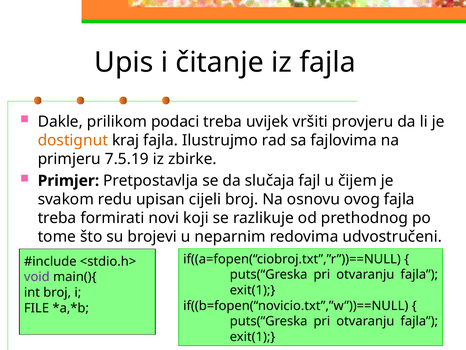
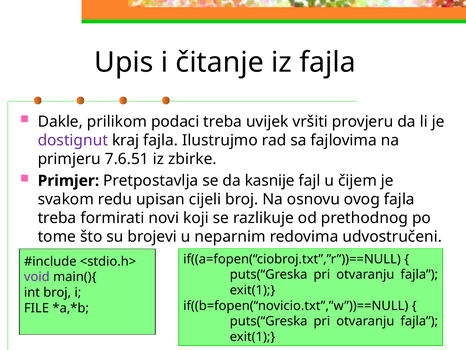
dostignut colour: orange -> purple
7.5.19: 7.5.19 -> 7.6.51
slučaja: slučaja -> kasnije
